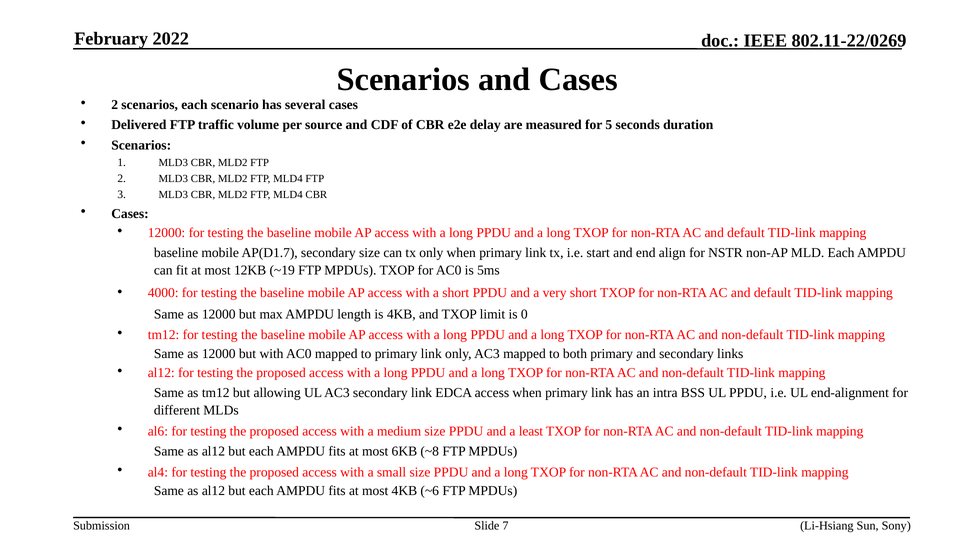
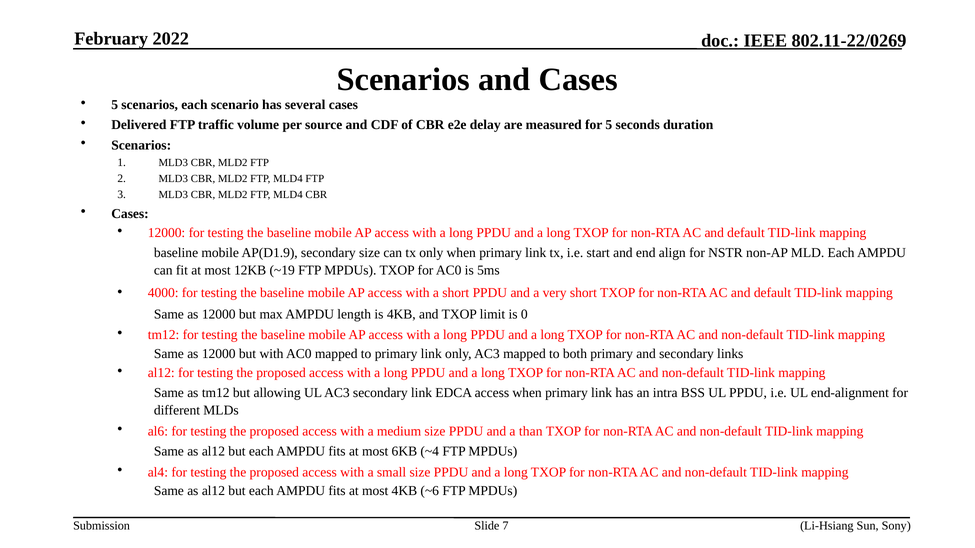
2 at (115, 105): 2 -> 5
AP(D1.7: AP(D1.7 -> AP(D1.9
least: least -> than
~8: ~8 -> ~4
